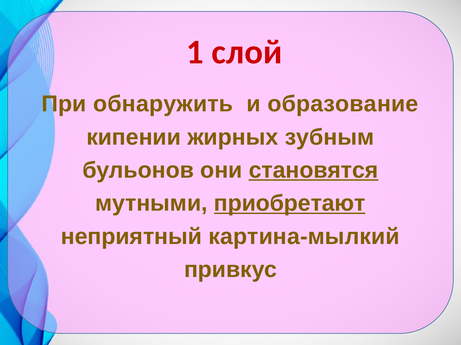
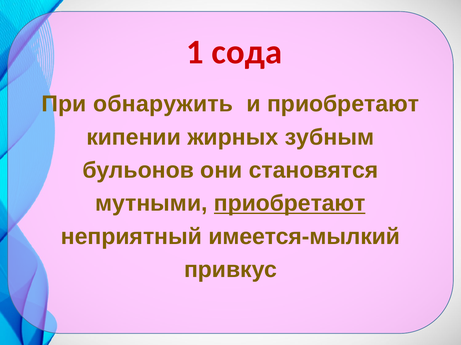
слой: слой -> сода
и образование: образование -> приобретают
становятся underline: present -> none
картина-мылкий: картина-мылкий -> имеется-мылкий
